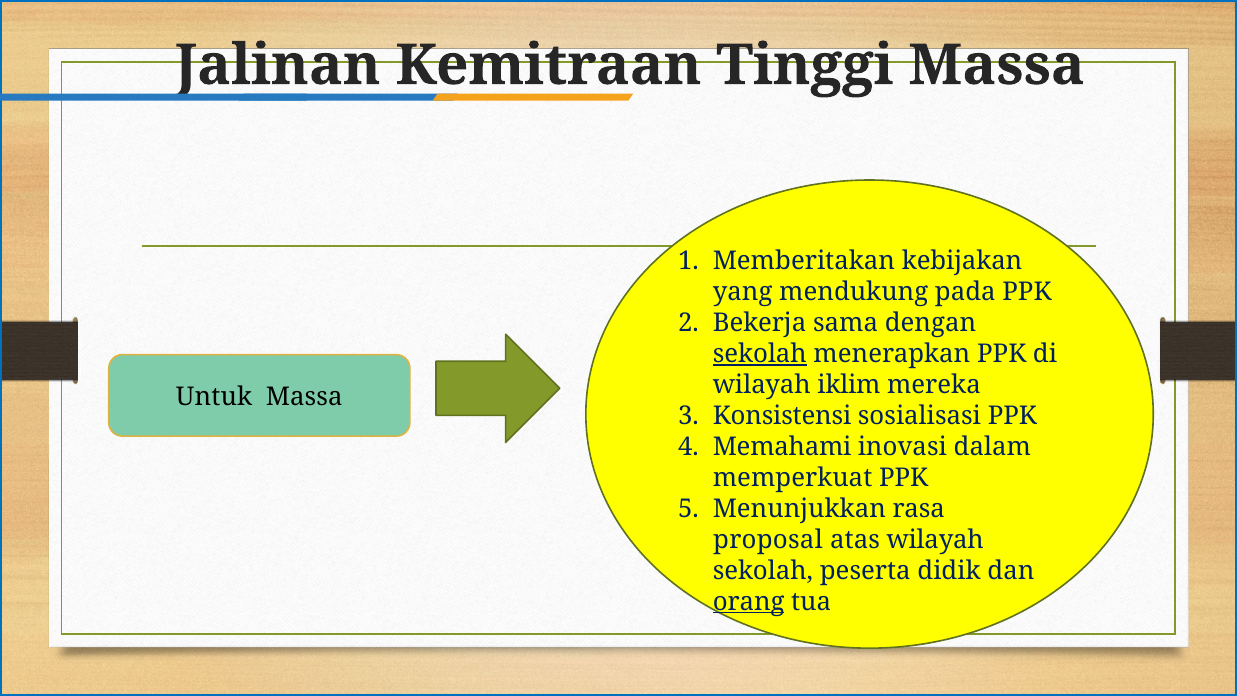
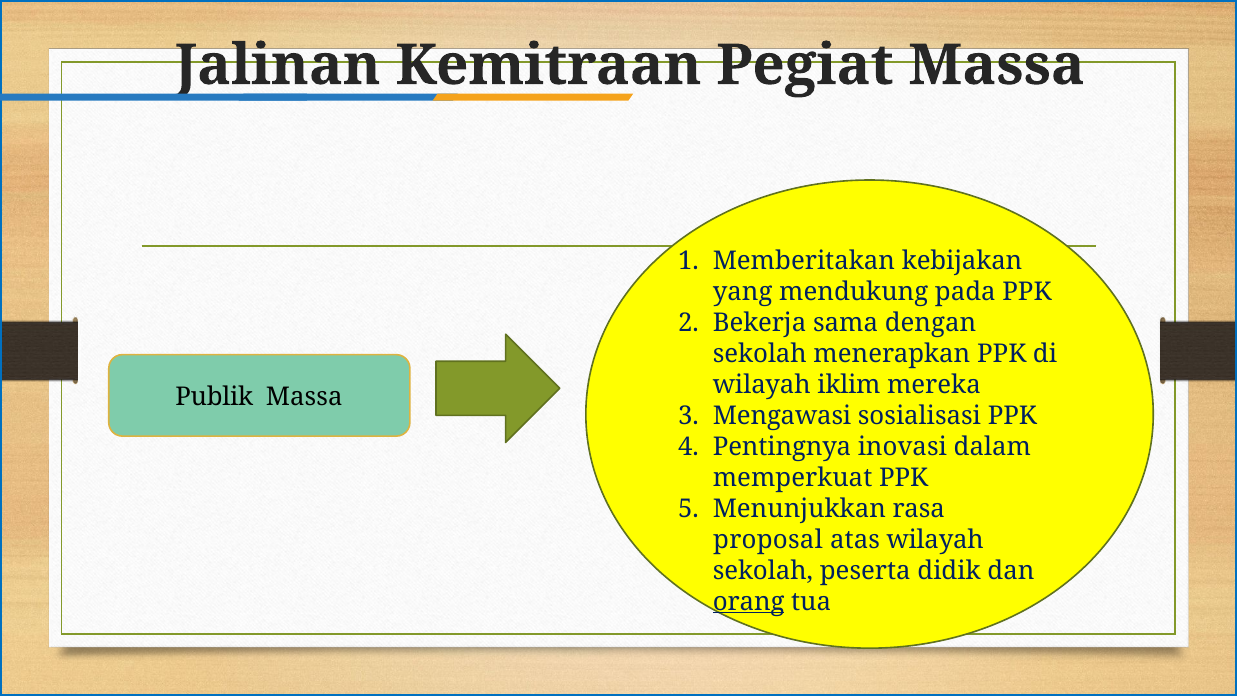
Tinggi: Tinggi -> Pegiat
sekolah at (760, 354) underline: present -> none
Untuk: Untuk -> Publik
Konsistensi: Konsistensi -> Mengawasi
Memahami: Memahami -> Pentingnya
